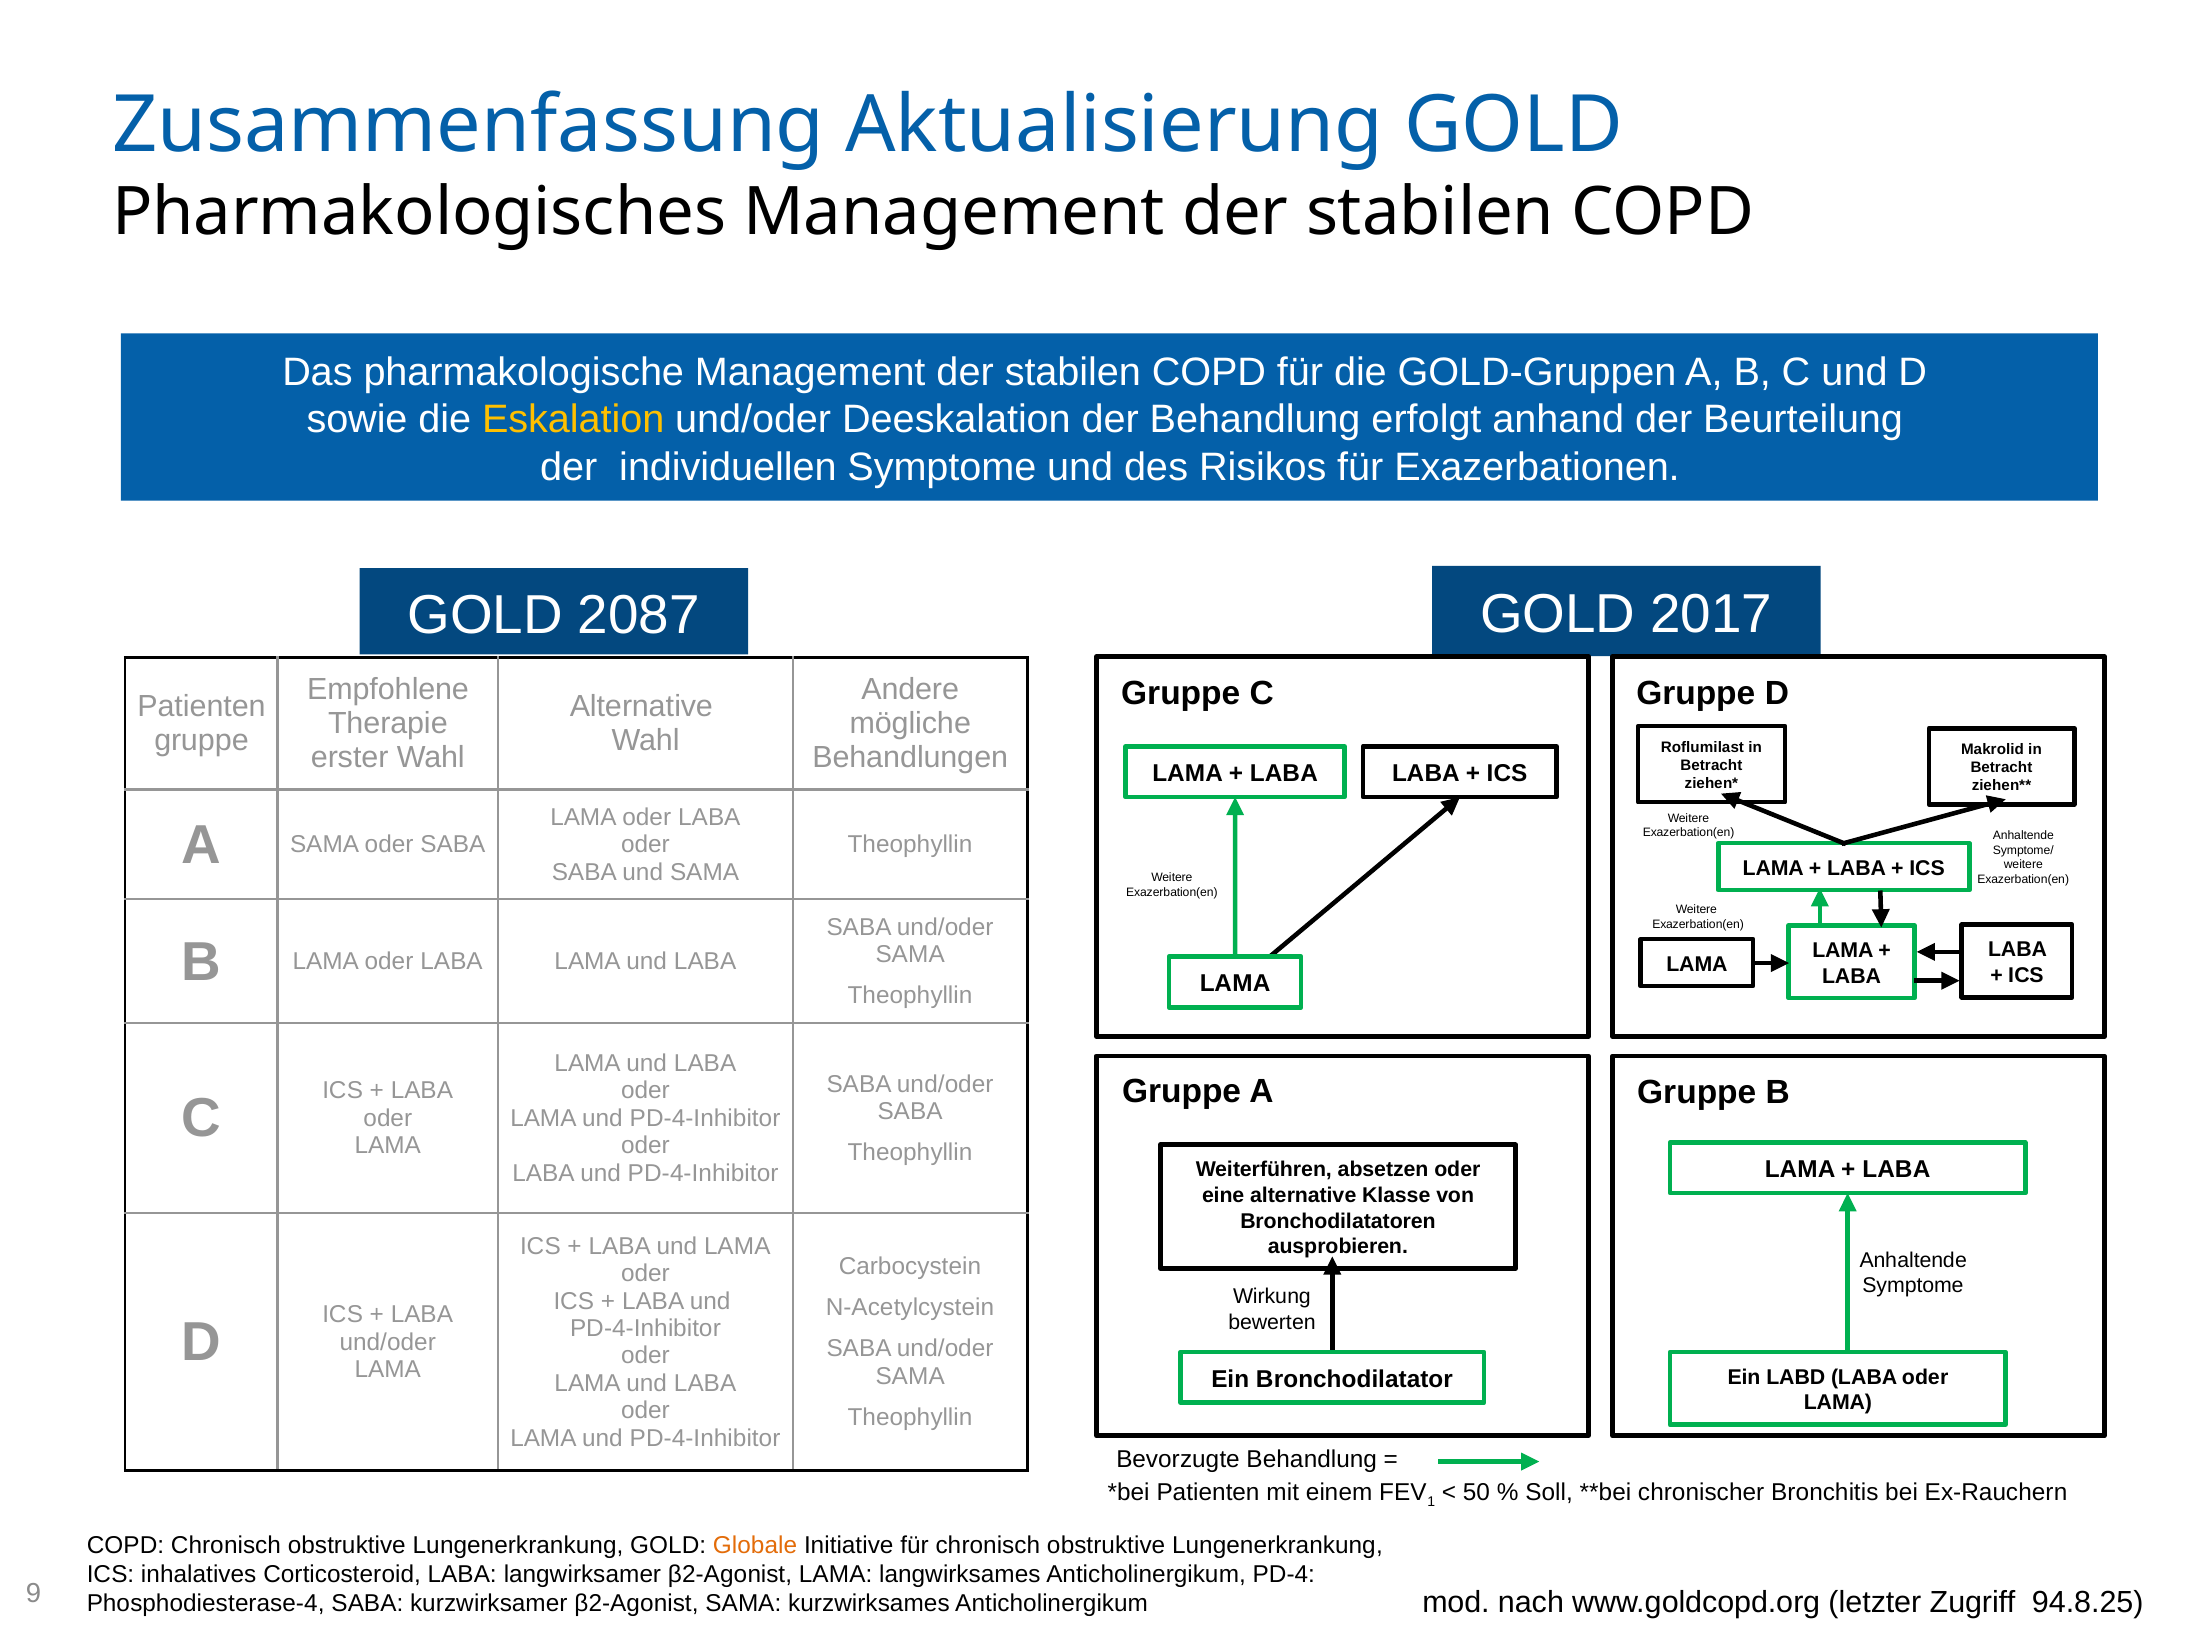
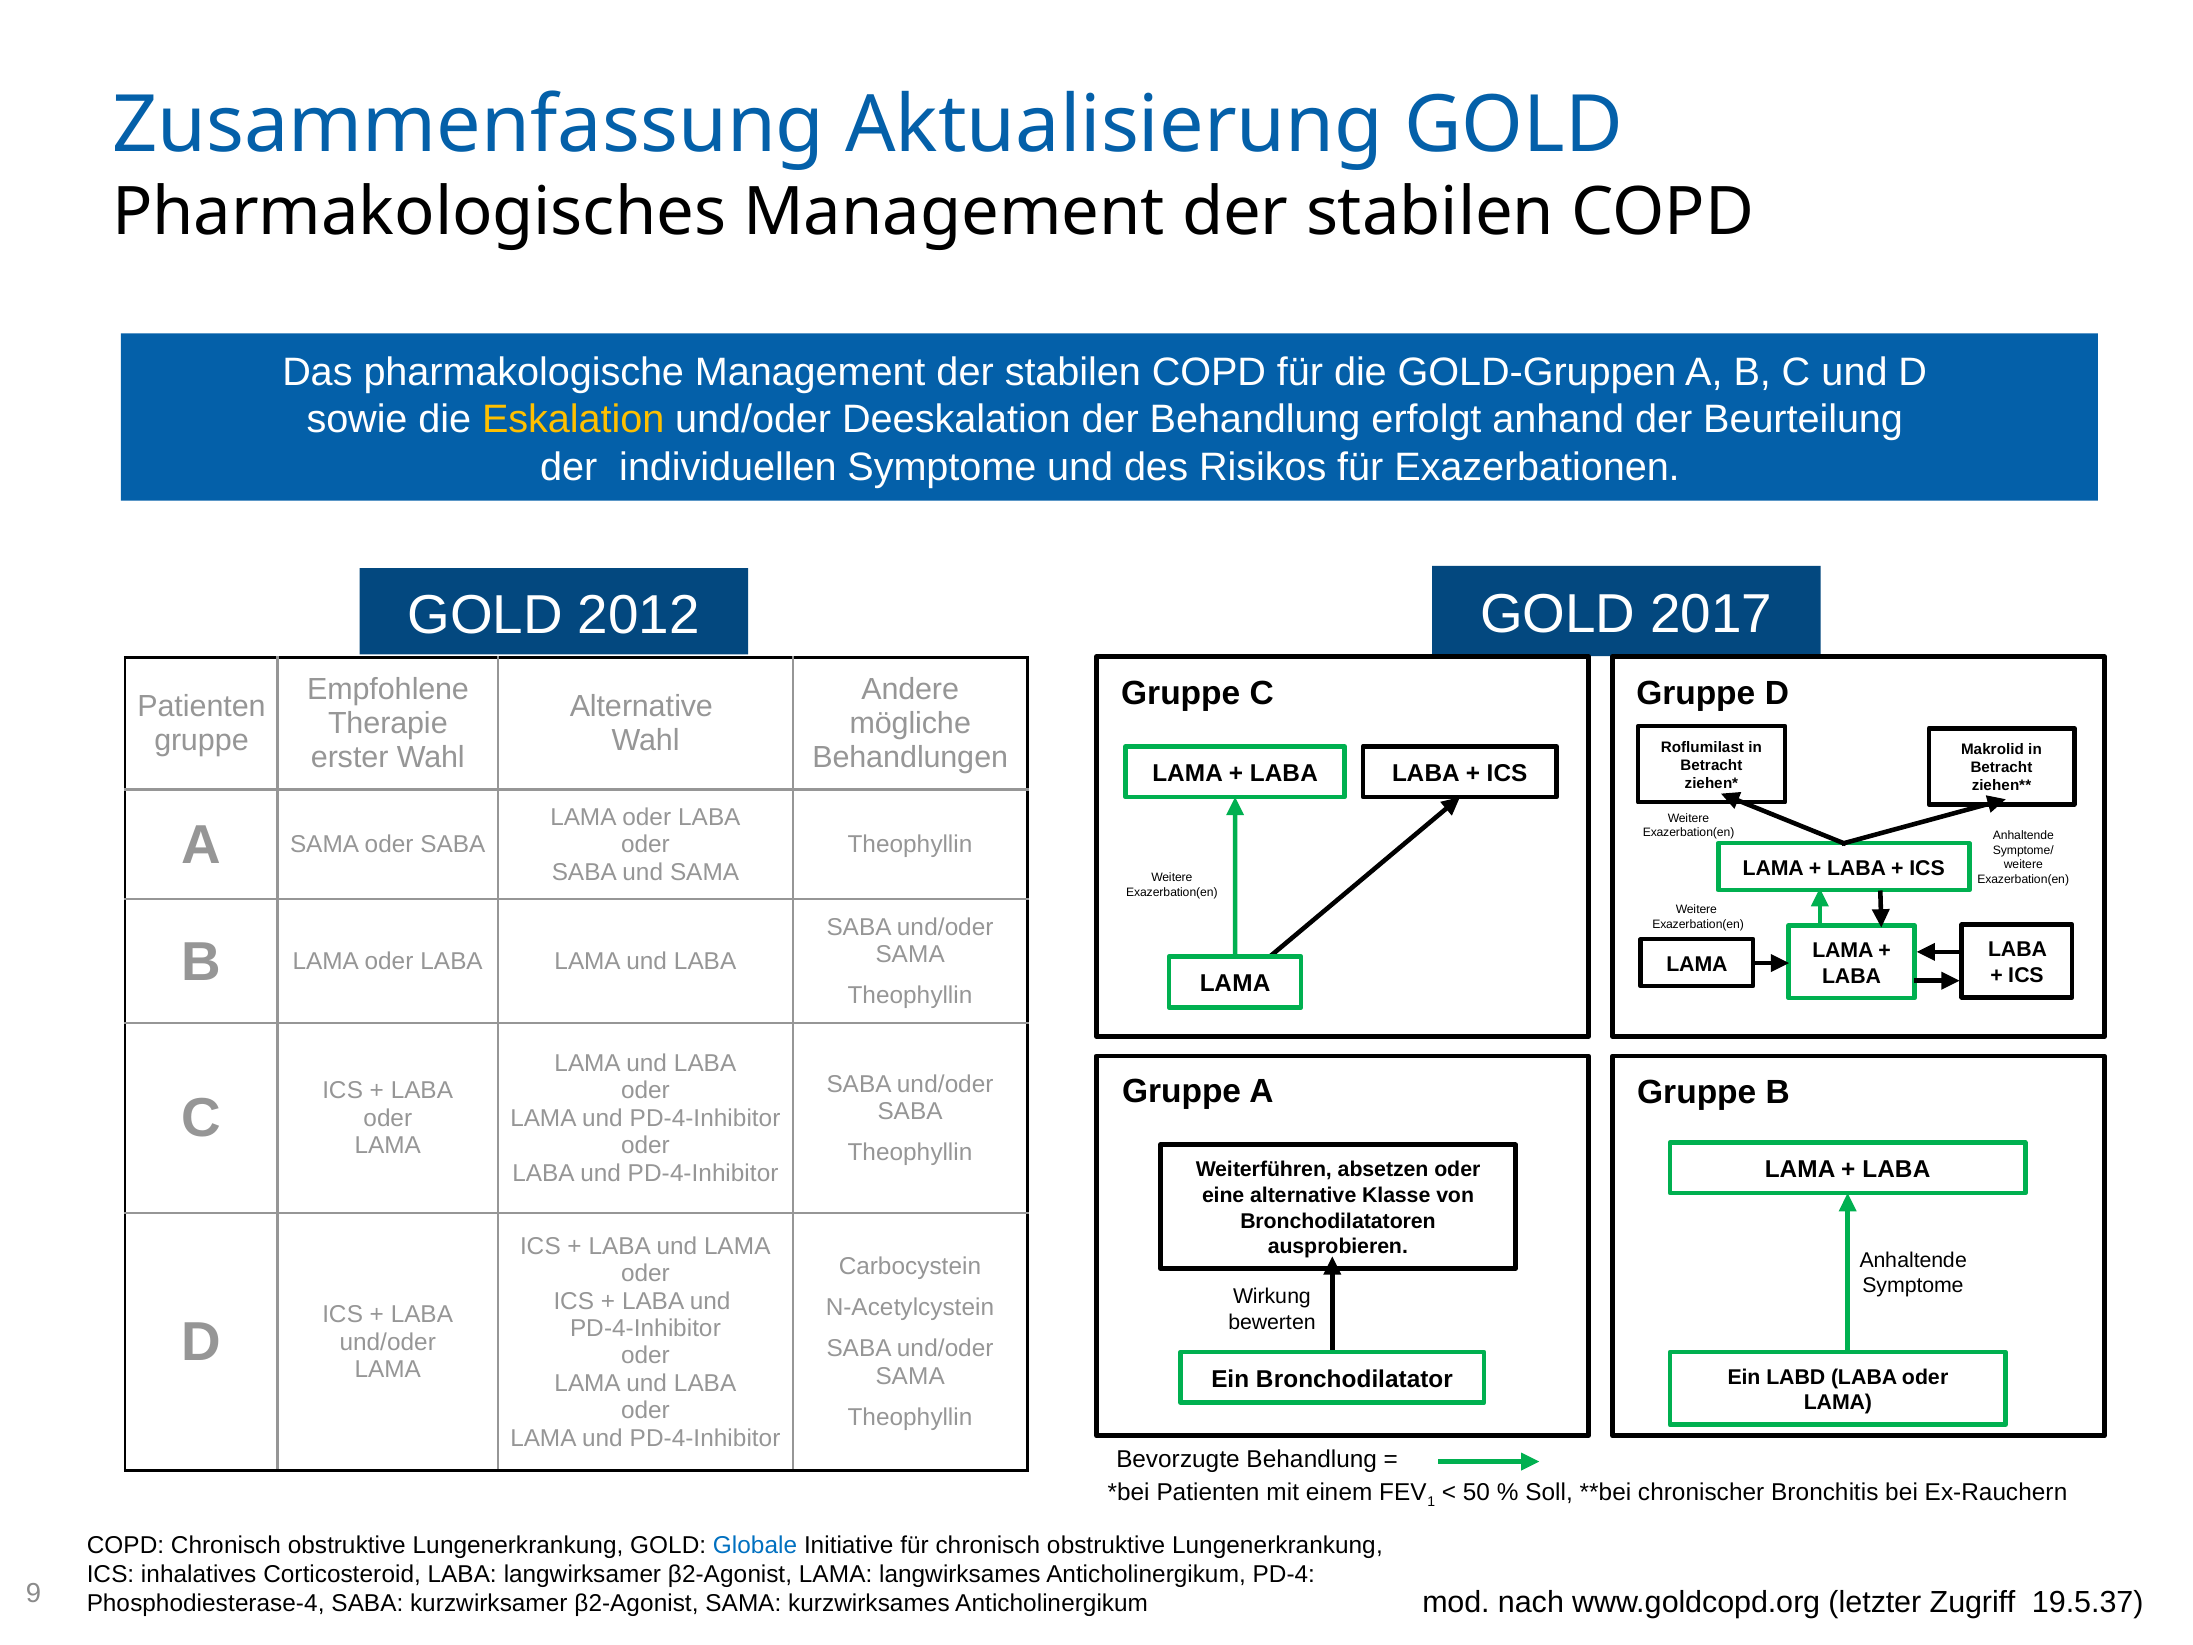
2087: 2087 -> 2012
Globale colour: orange -> blue
94.8.25: 94.8.25 -> 19.5.37
